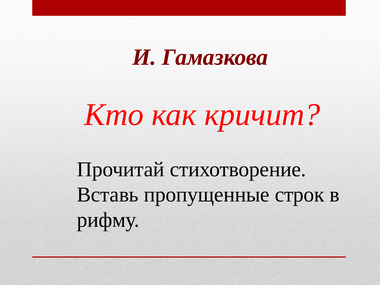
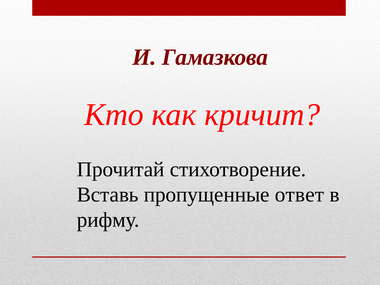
строк: строк -> ответ
